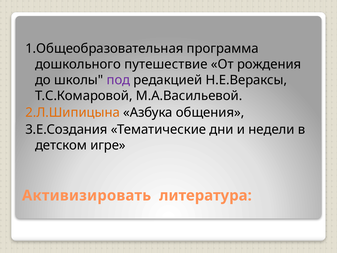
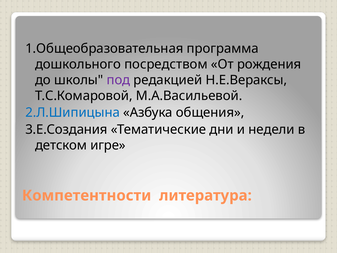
путешествие: путешествие -> посредством
2.Л.Шипицына colour: orange -> blue
Активизировать: Активизировать -> Компетентности
